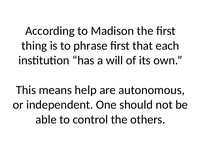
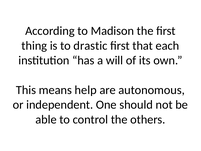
phrase: phrase -> drastic
